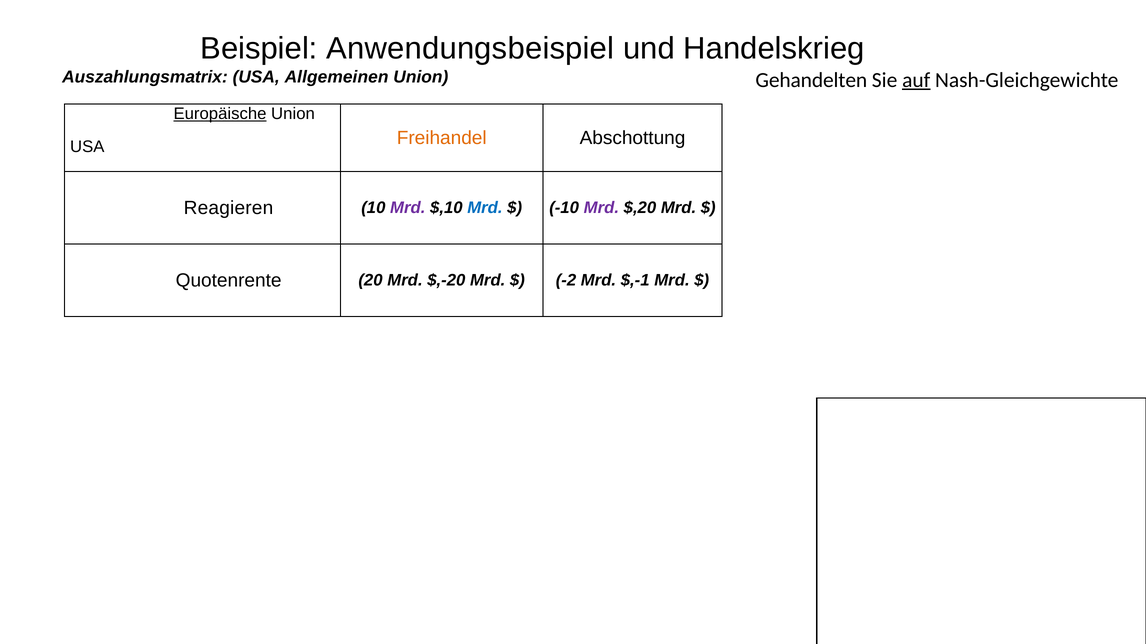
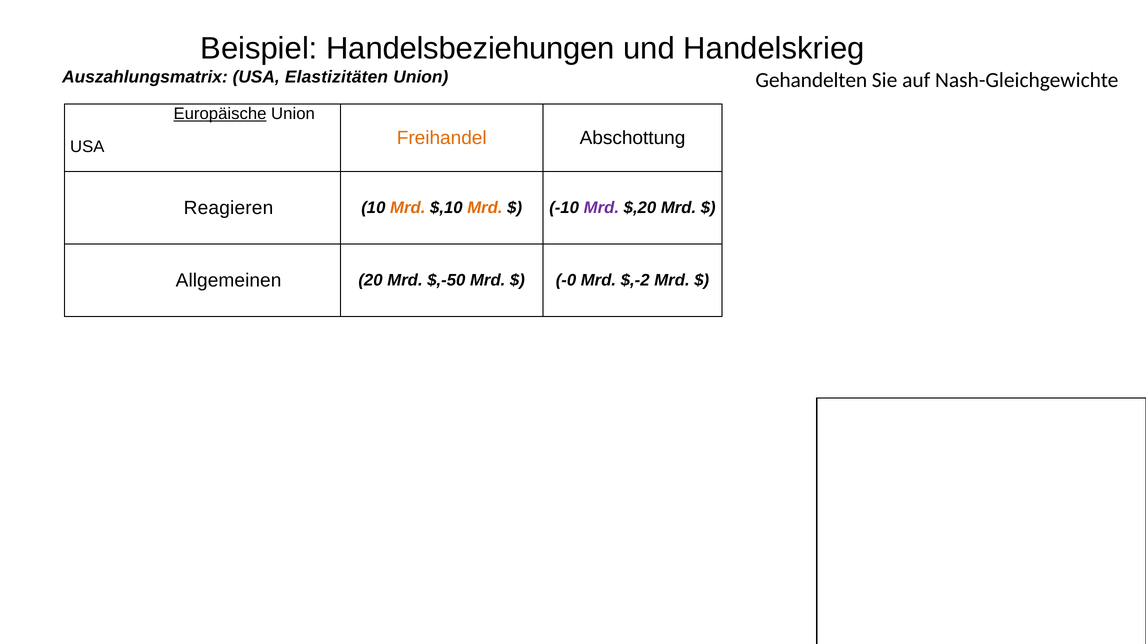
Anwendungsbeispiel: Anwendungsbeispiel -> Handelsbeziehungen
Allgemeinen: Allgemeinen -> Elastizitäten
auf underline: present -> none
Mrd at (408, 208) colour: purple -> orange
Mrd at (485, 208) colour: blue -> orange
Quotenrente: Quotenrente -> Allgemeinen
$,-20: $,-20 -> $,-50
-2: -2 -> -0
$,-1: $,-1 -> $,-2
